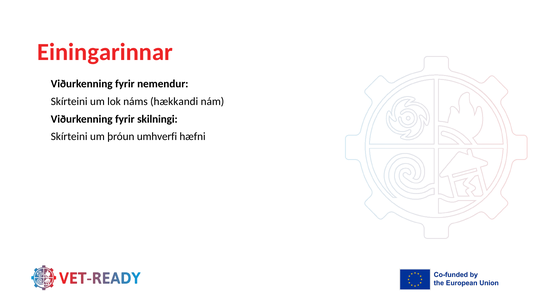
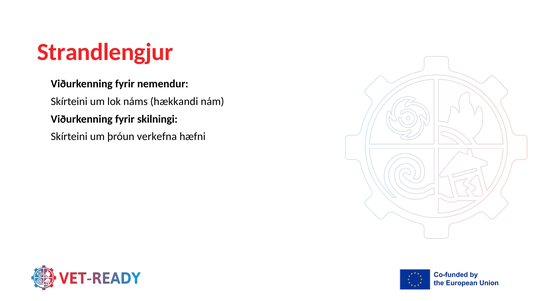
Einingarinnar: Einingarinnar -> Strandlengjur
umhverfi: umhverfi -> verkefna
